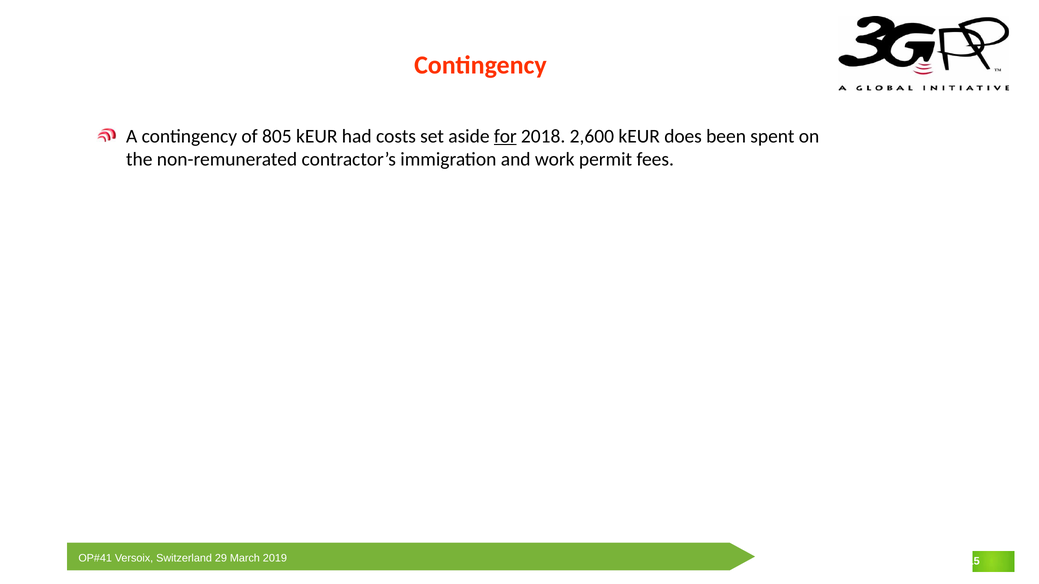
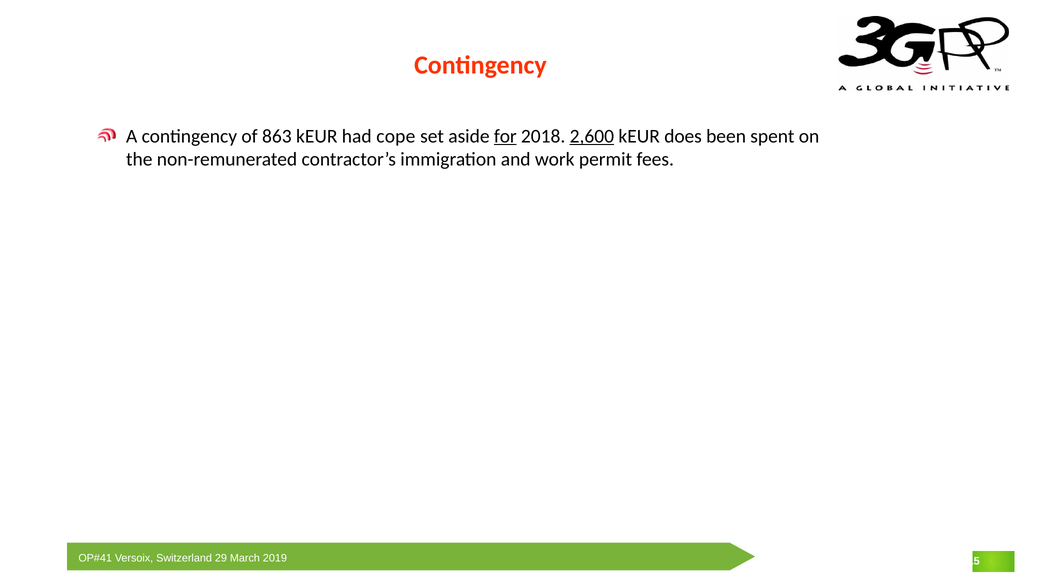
805: 805 -> 863
costs: costs -> cope
2,600 underline: none -> present
